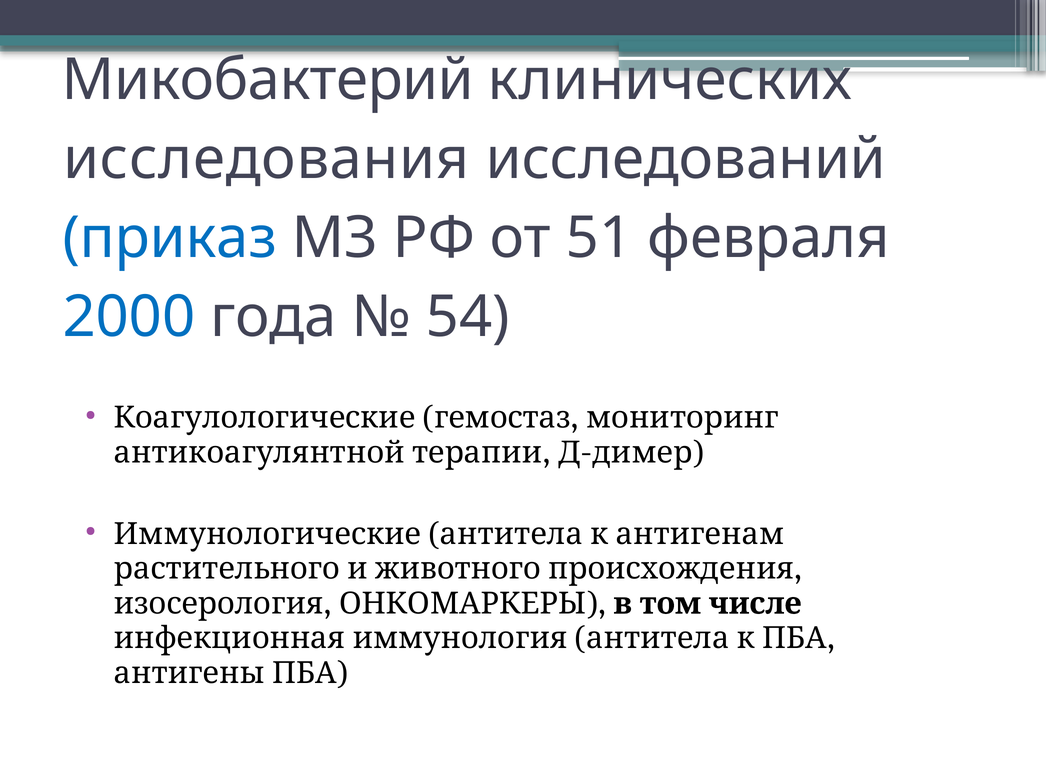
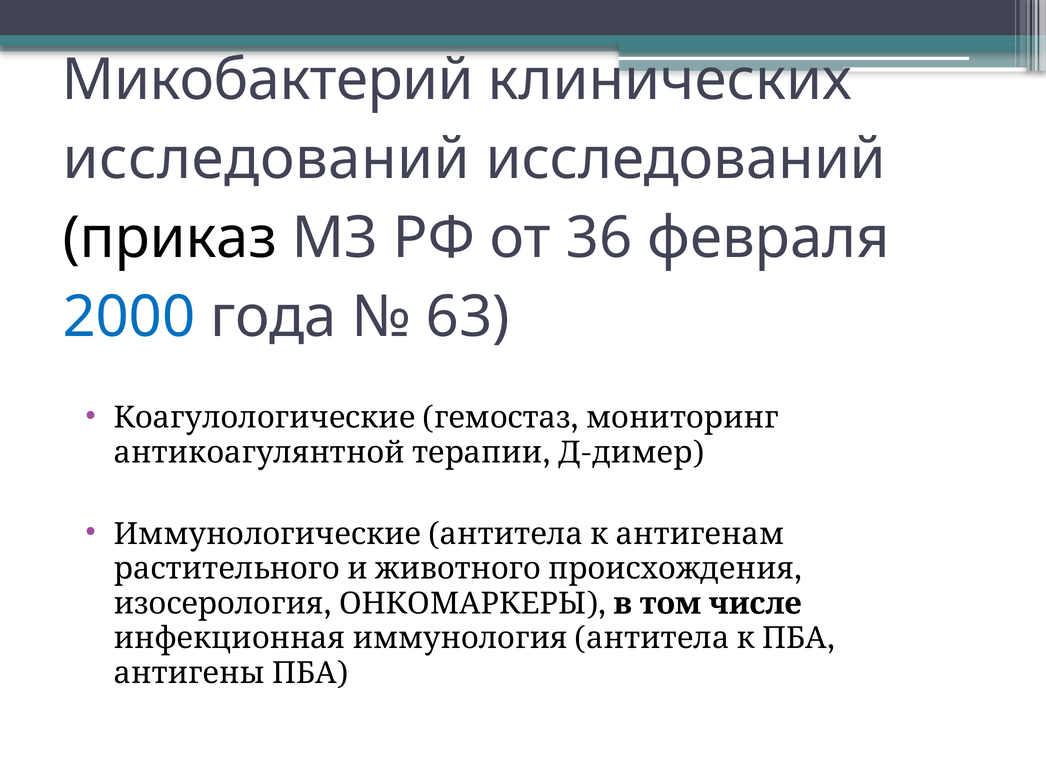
исследования at (266, 159): исследования -> исследований
приказ colour: blue -> black
51: 51 -> 36
54: 54 -> 63
